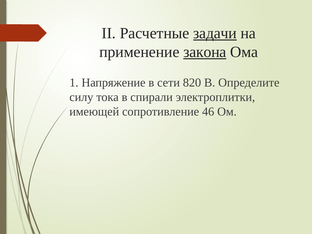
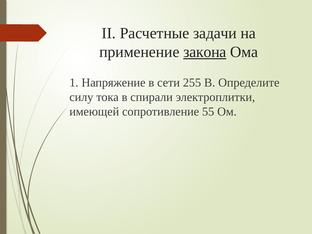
задачи underline: present -> none
820: 820 -> 255
46: 46 -> 55
